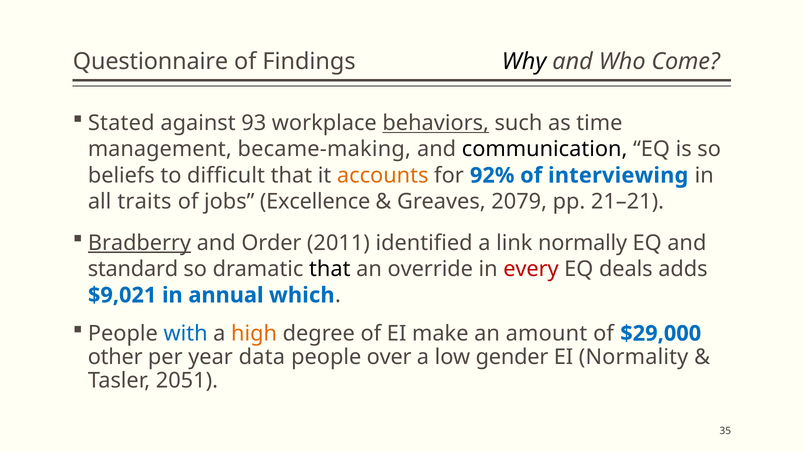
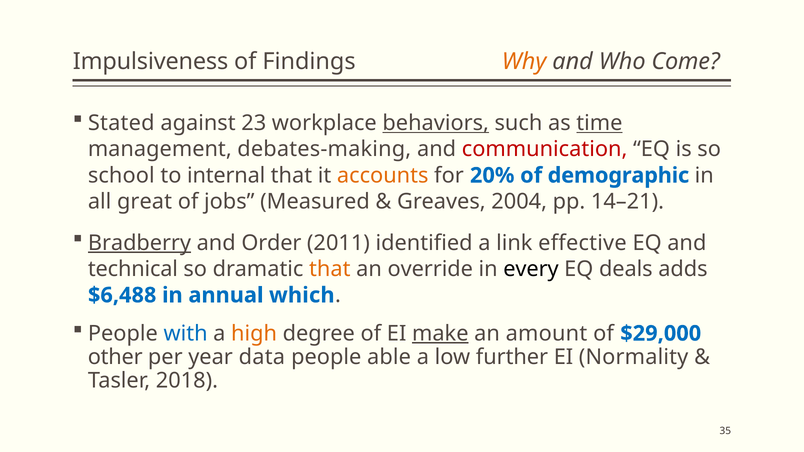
Questionnaire: Questionnaire -> Impulsiveness
Why colour: black -> orange
93: 93 -> 23
time underline: none -> present
became-making: became-making -> debates-making
communication colour: black -> red
beliefs: beliefs -> school
difficult: difficult -> internal
92%: 92% -> 20%
interviewing: interviewing -> demographic
traits: traits -> great
Excellence: Excellence -> Measured
2079: 2079 -> 2004
21–21: 21–21 -> 14–21
normally: normally -> effective
standard: standard -> technical
that at (330, 269) colour: black -> orange
every colour: red -> black
$9,021: $9,021 -> $6,488
make underline: none -> present
over: over -> able
gender: gender -> further
2051: 2051 -> 2018
